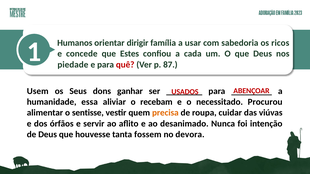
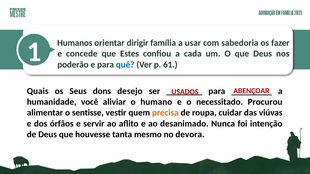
ricos: ricos -> fazer
piedade: piedade -> poderão
quê colour: red -> blue
87: 87 -> 61
Usem: Usem -> Quais
ganhar: ganhar -> desejo
essa: essa -> você
recebam: recebam -> humano
fossem: fossem -> mesmo
